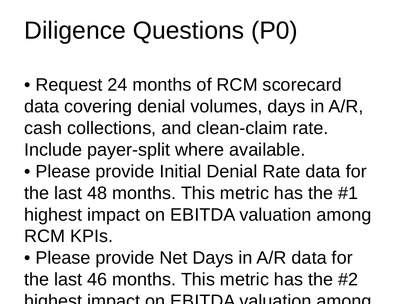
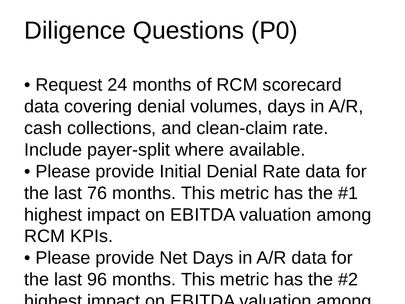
48: 48 -> 76
46: 46 -> 96
